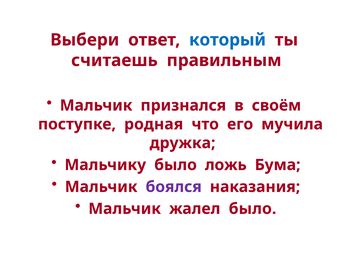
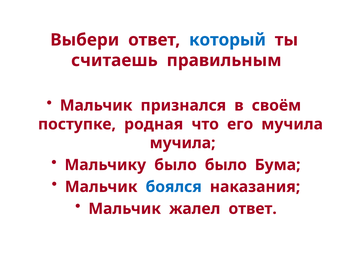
дружка at (183, 143): дружка -> мучила
было ложь: ложь -> было
боялся colour: purple -> blue
жалел было: было -> ответ
